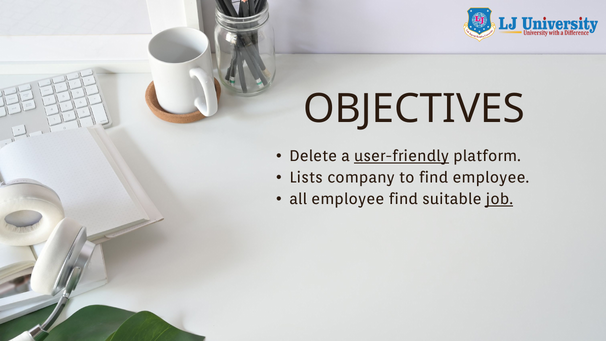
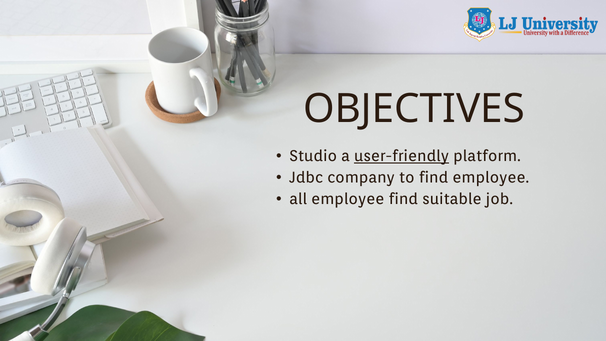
Delete: Delete -> Studio
Lists: Lists -> Jdbc
job underline: present -> none
